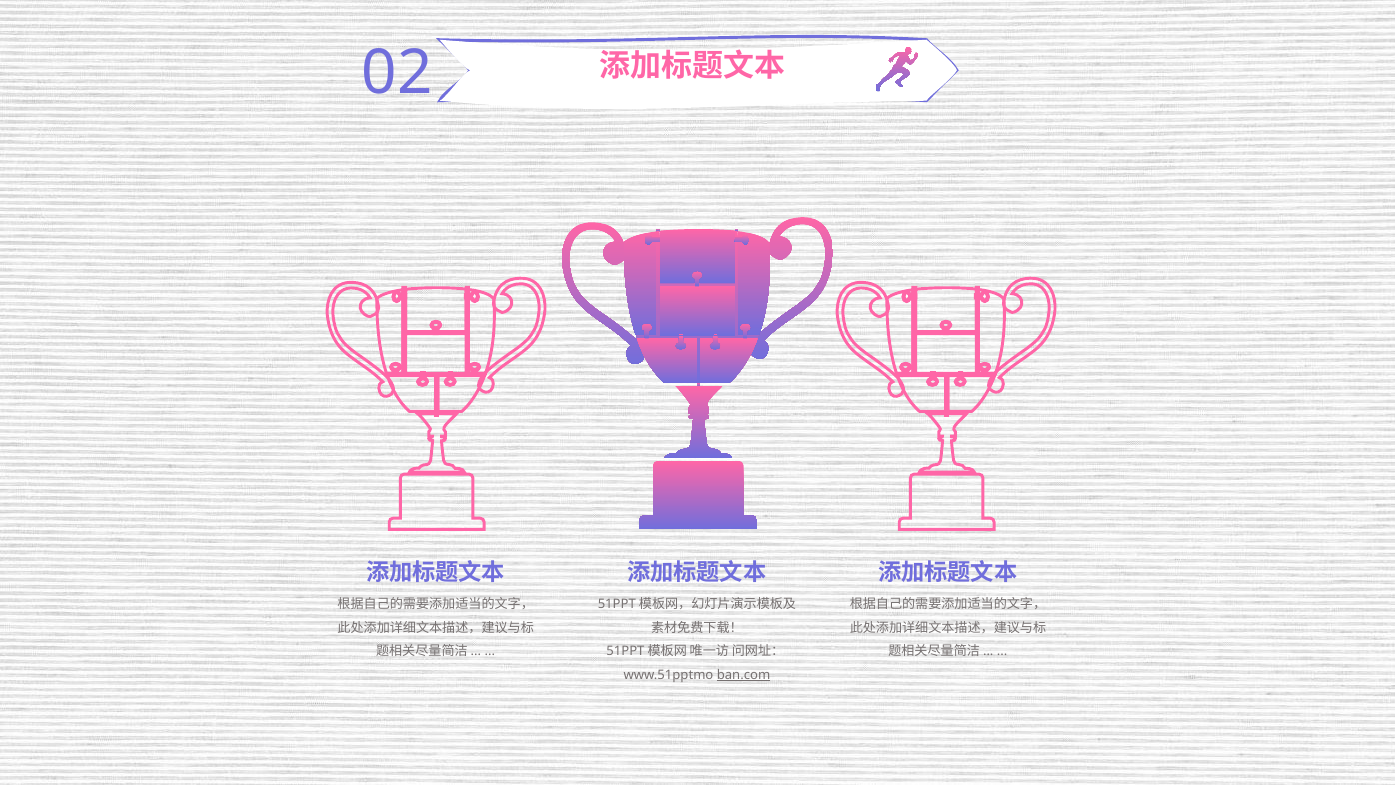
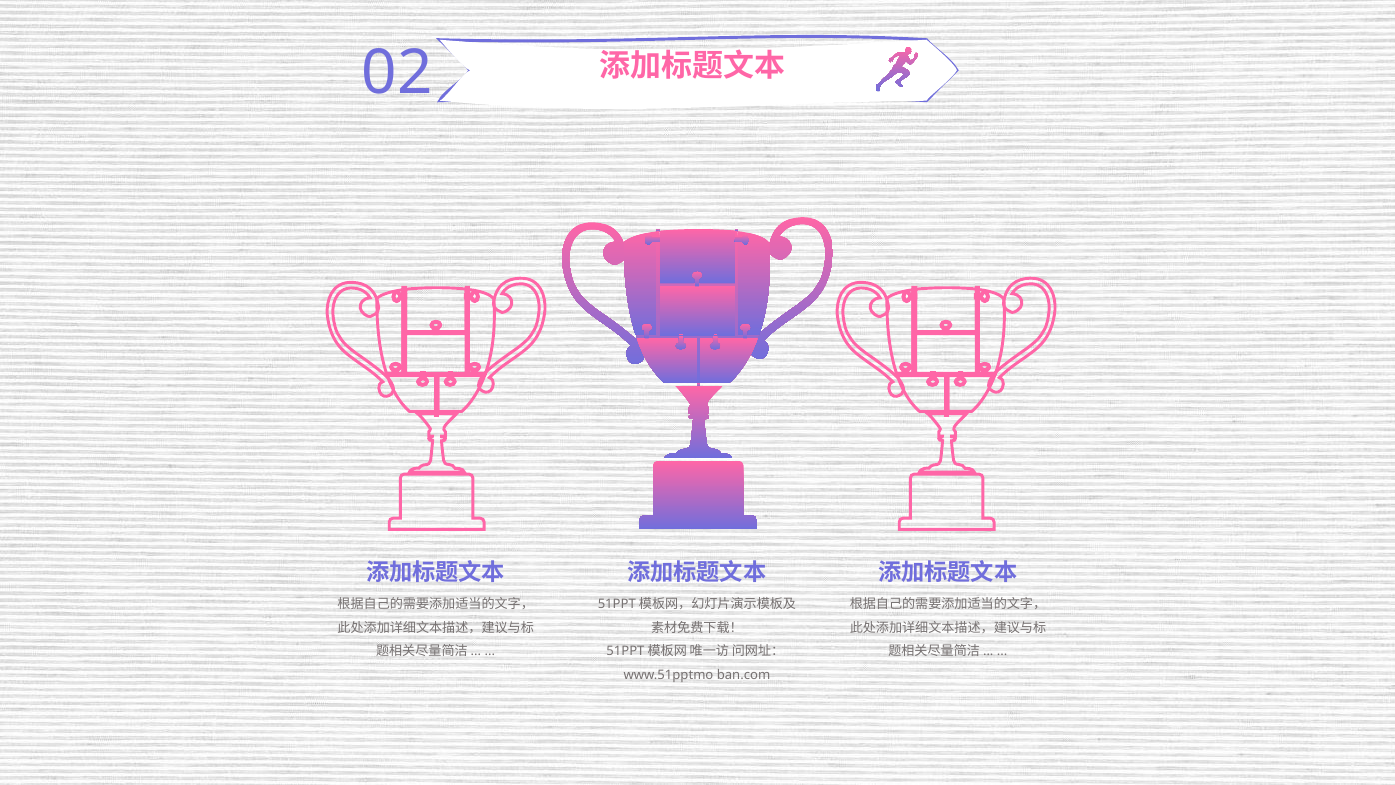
ban.com underline: present -> none
